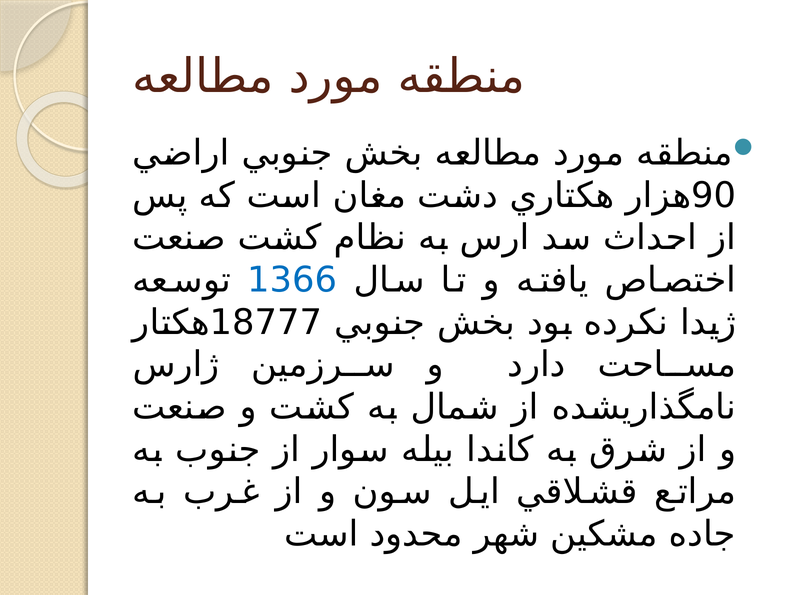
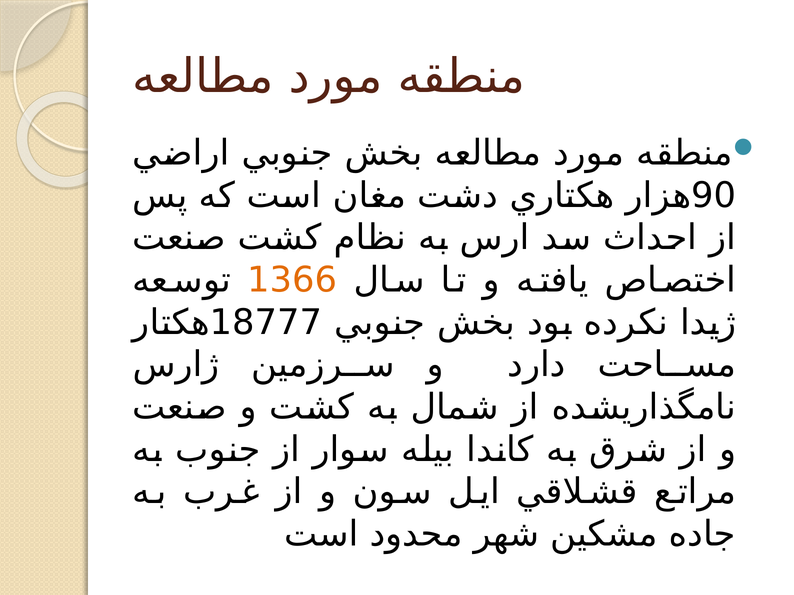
1366 colour: blue -> orange
